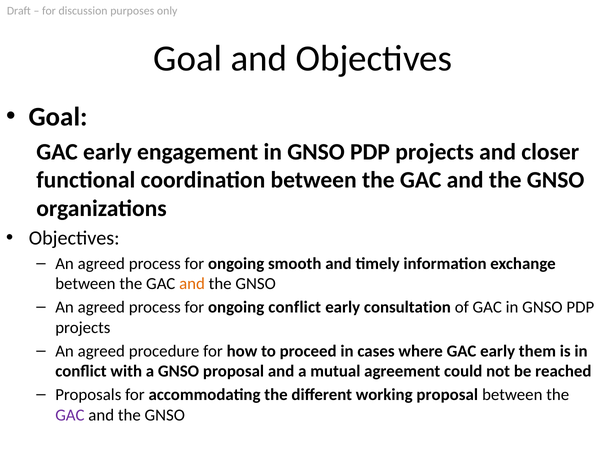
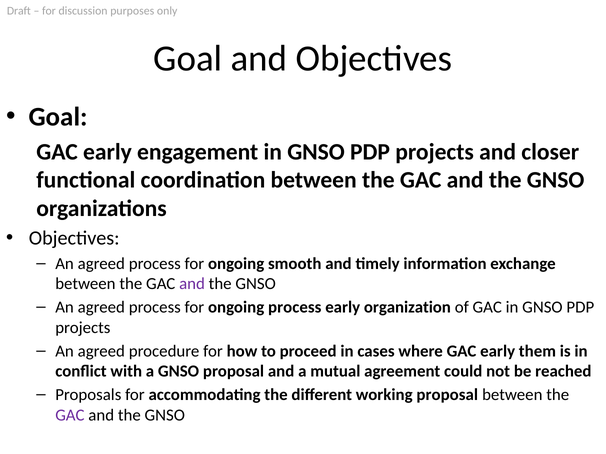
and at (192, 284) colour: orange -> purple
ongoing conflict: conflict -> process
consultation: consultation -> organization
